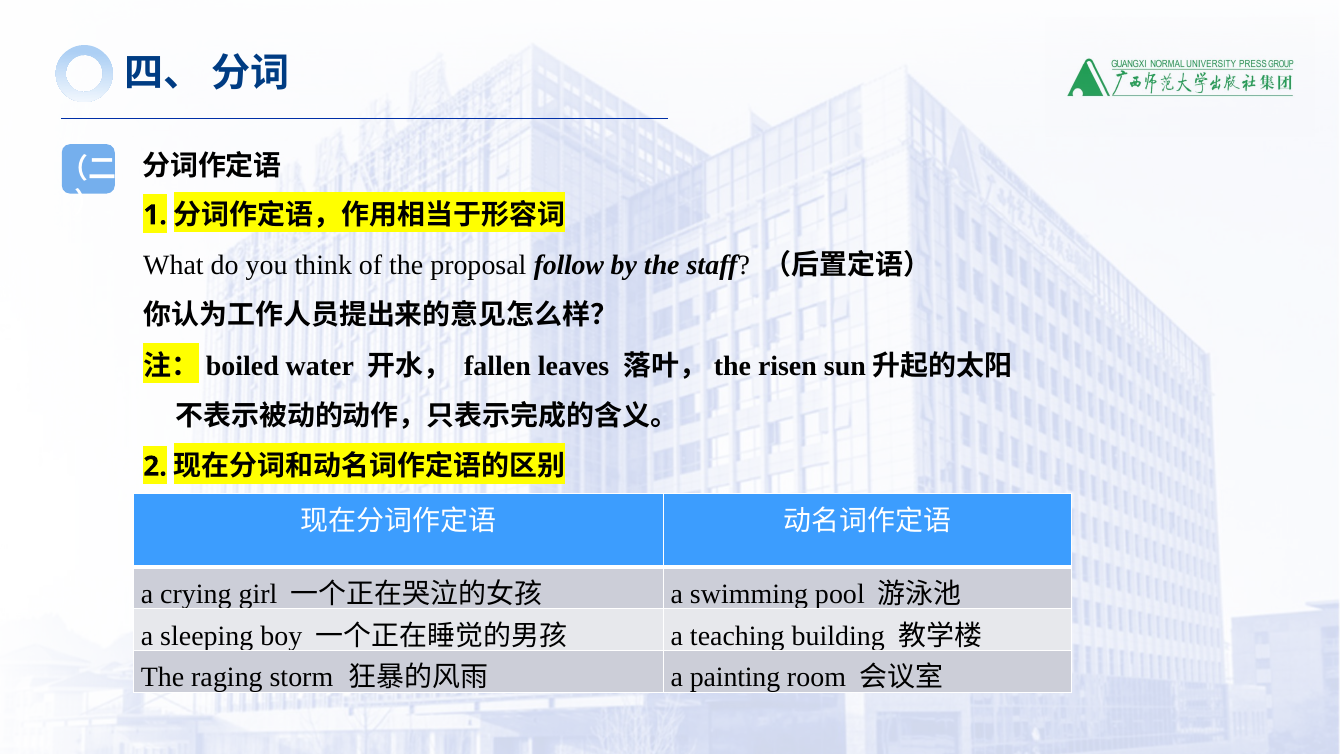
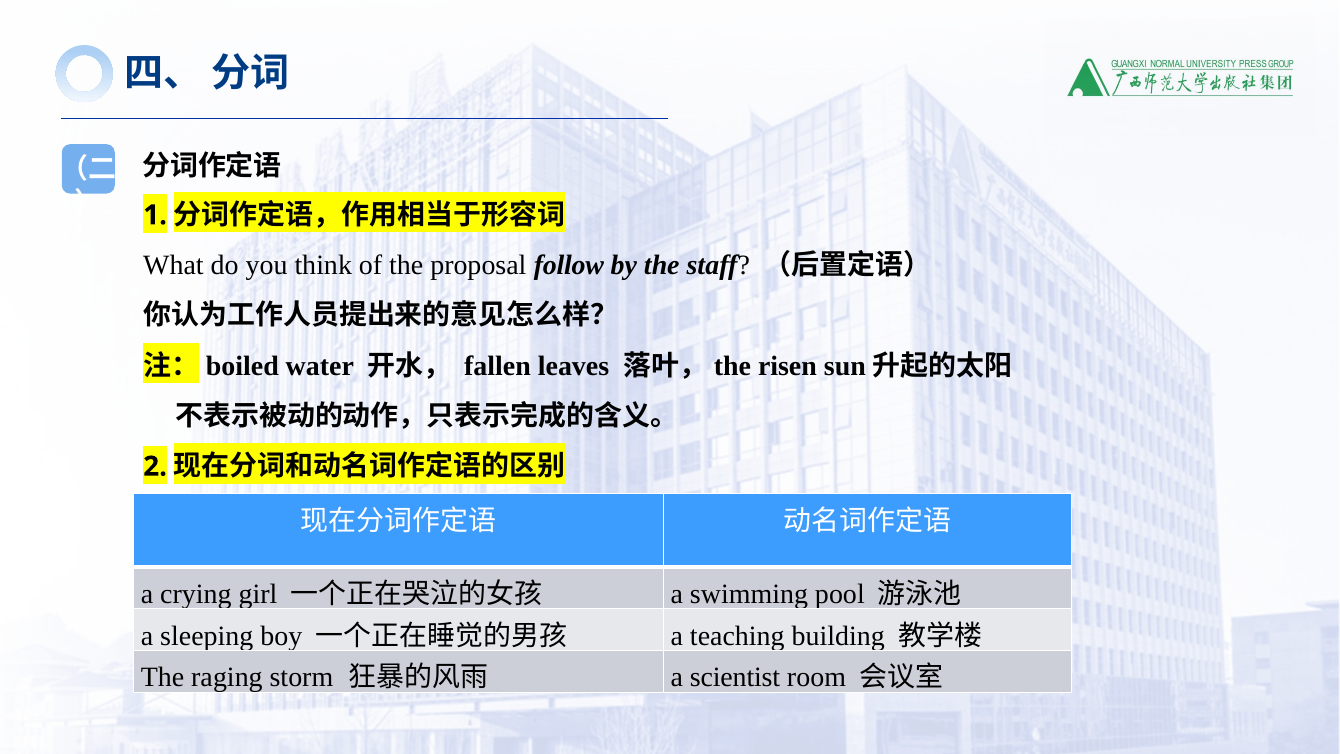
painting: painting -> scientist
